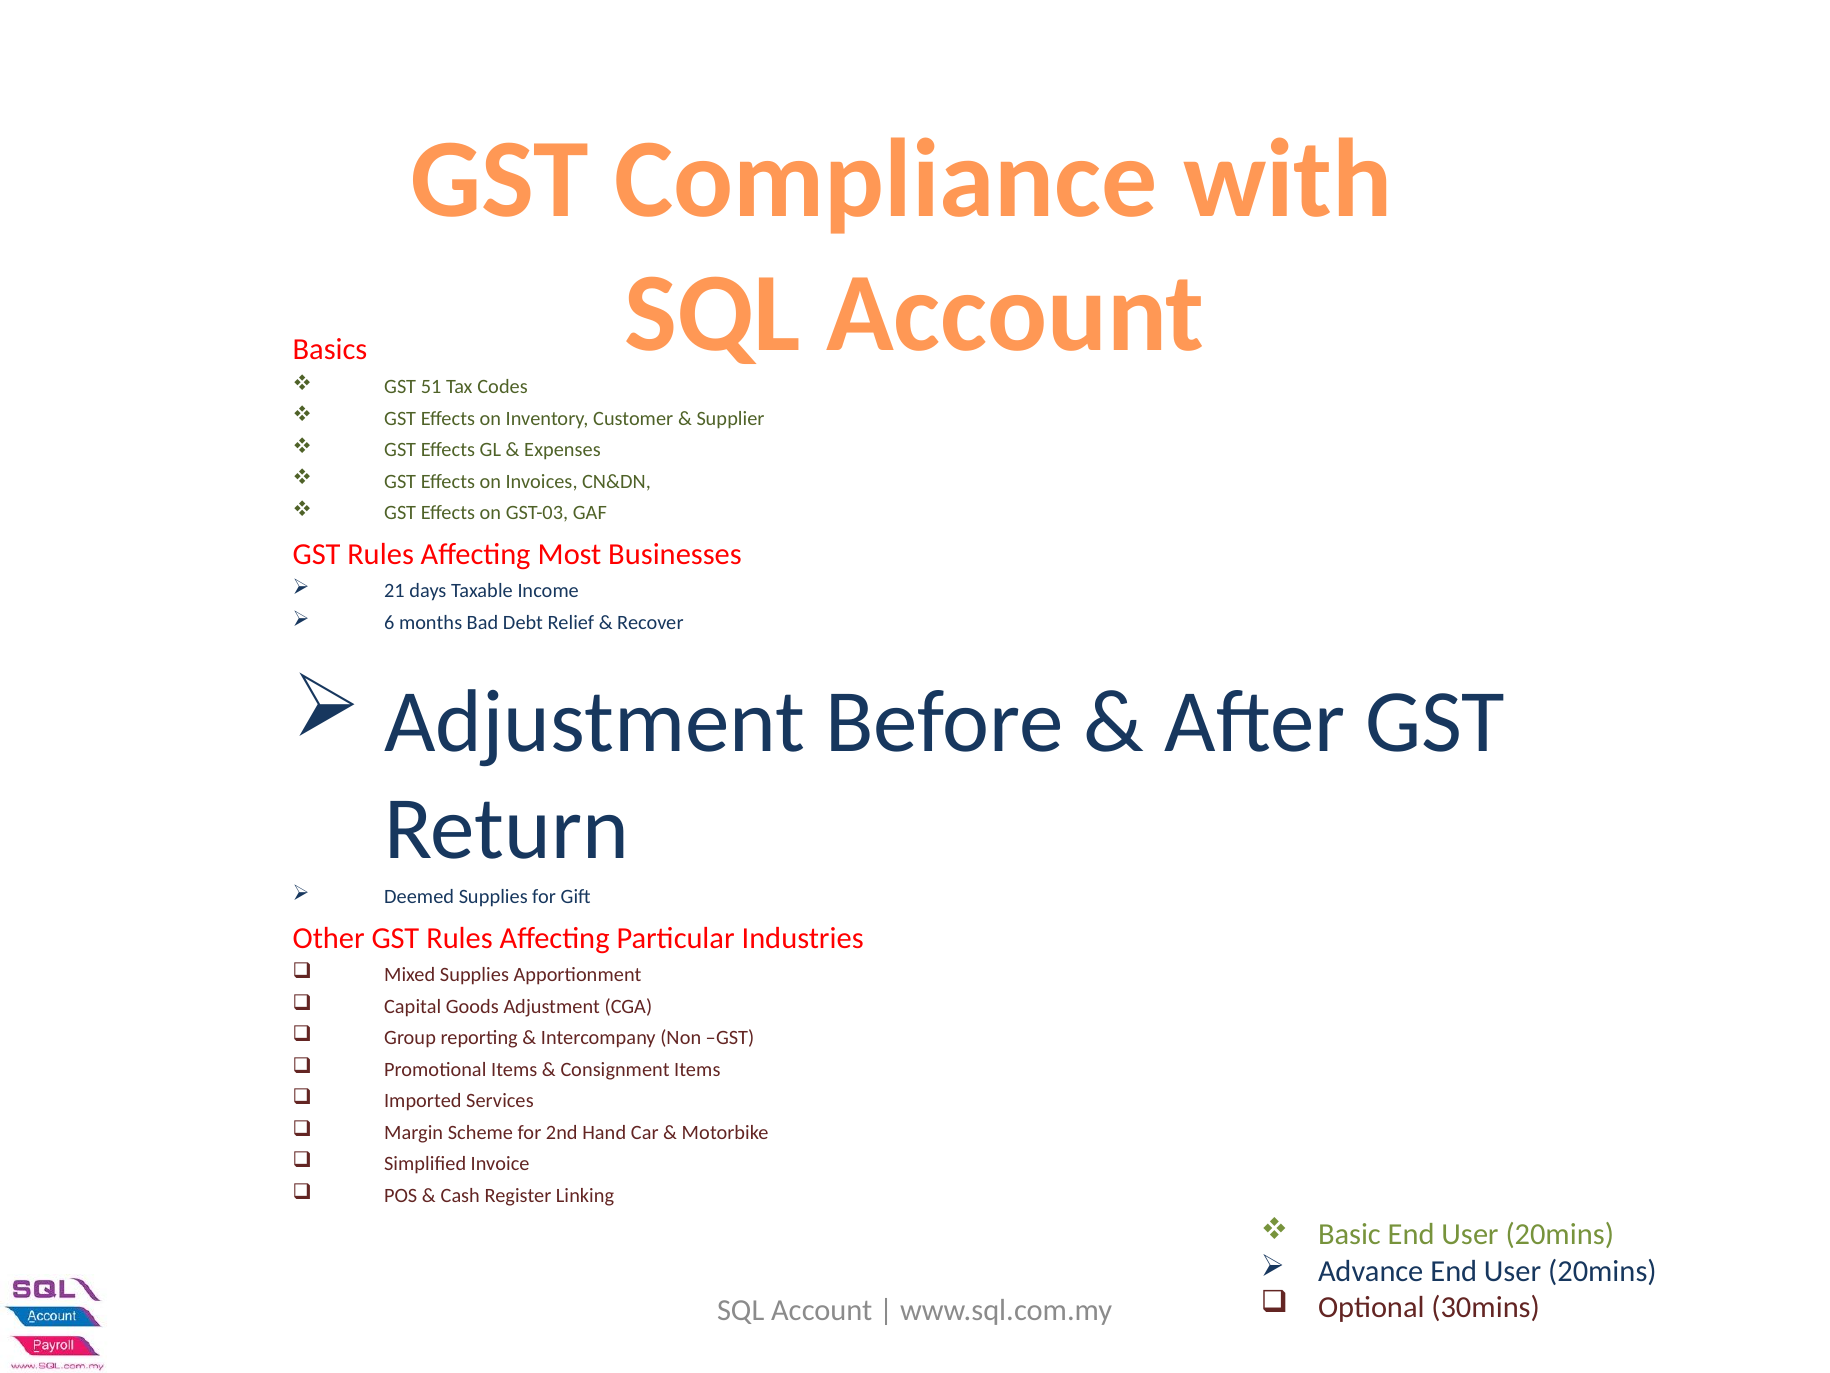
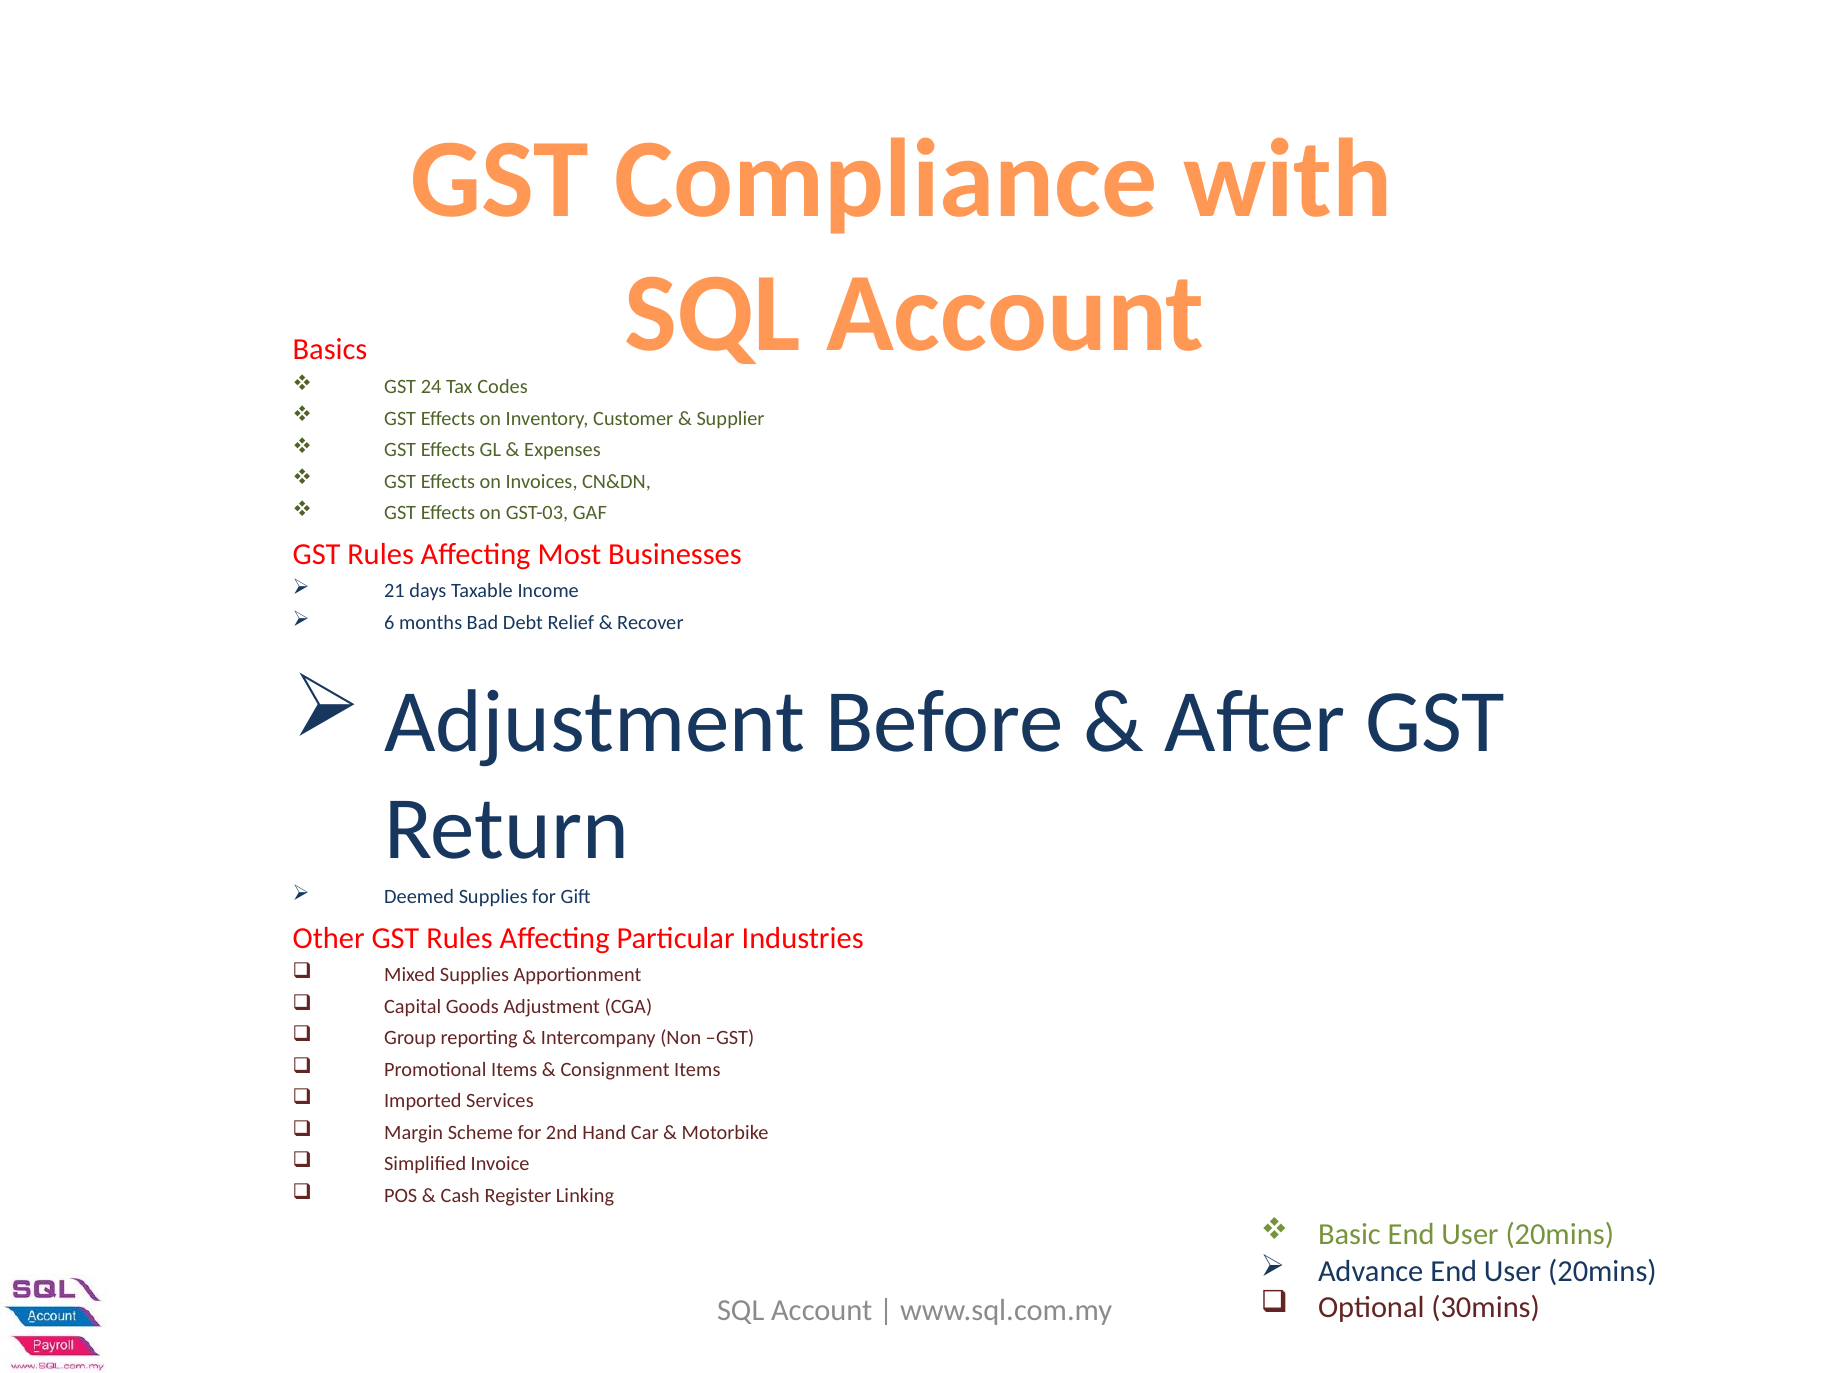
51: 51 -> 24
